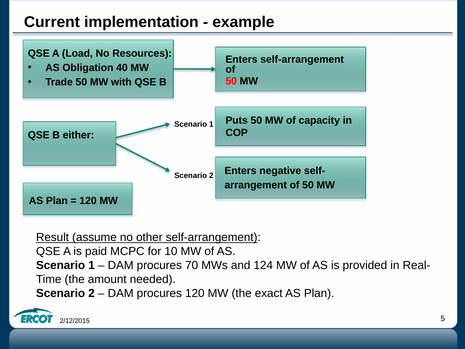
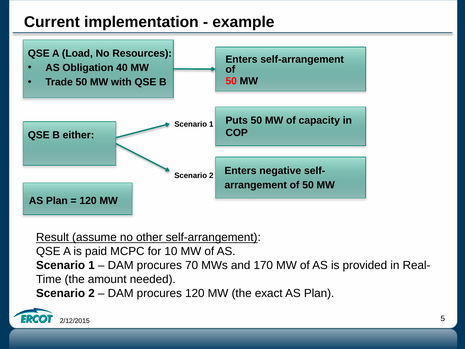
124: 124 -> 170
